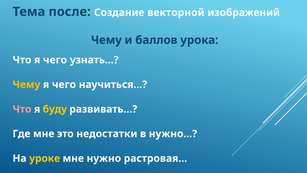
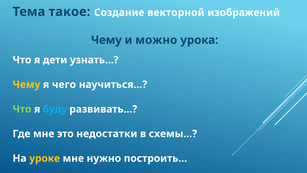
после: после -> такое
баллов: баллов -> можно
Что я чего: чего -> дети
Что at (22, 109) colour: pink -> light green
буду colour: yellow -> light blue
нужно…: нужно… -> схемы…
растровая…: растровая… -> построить…
